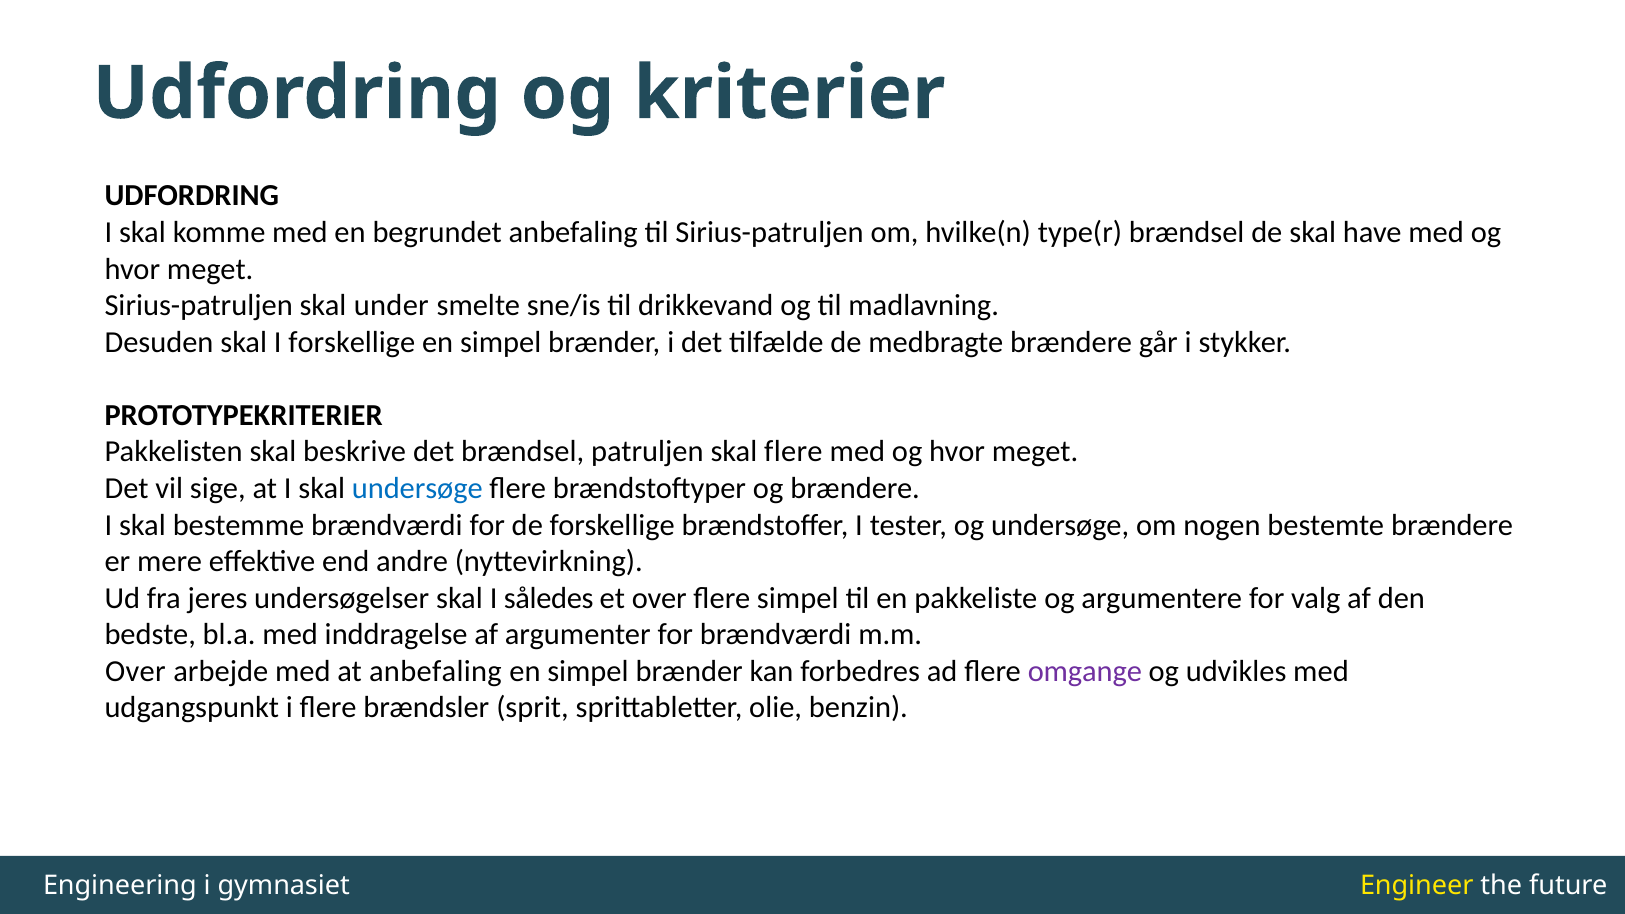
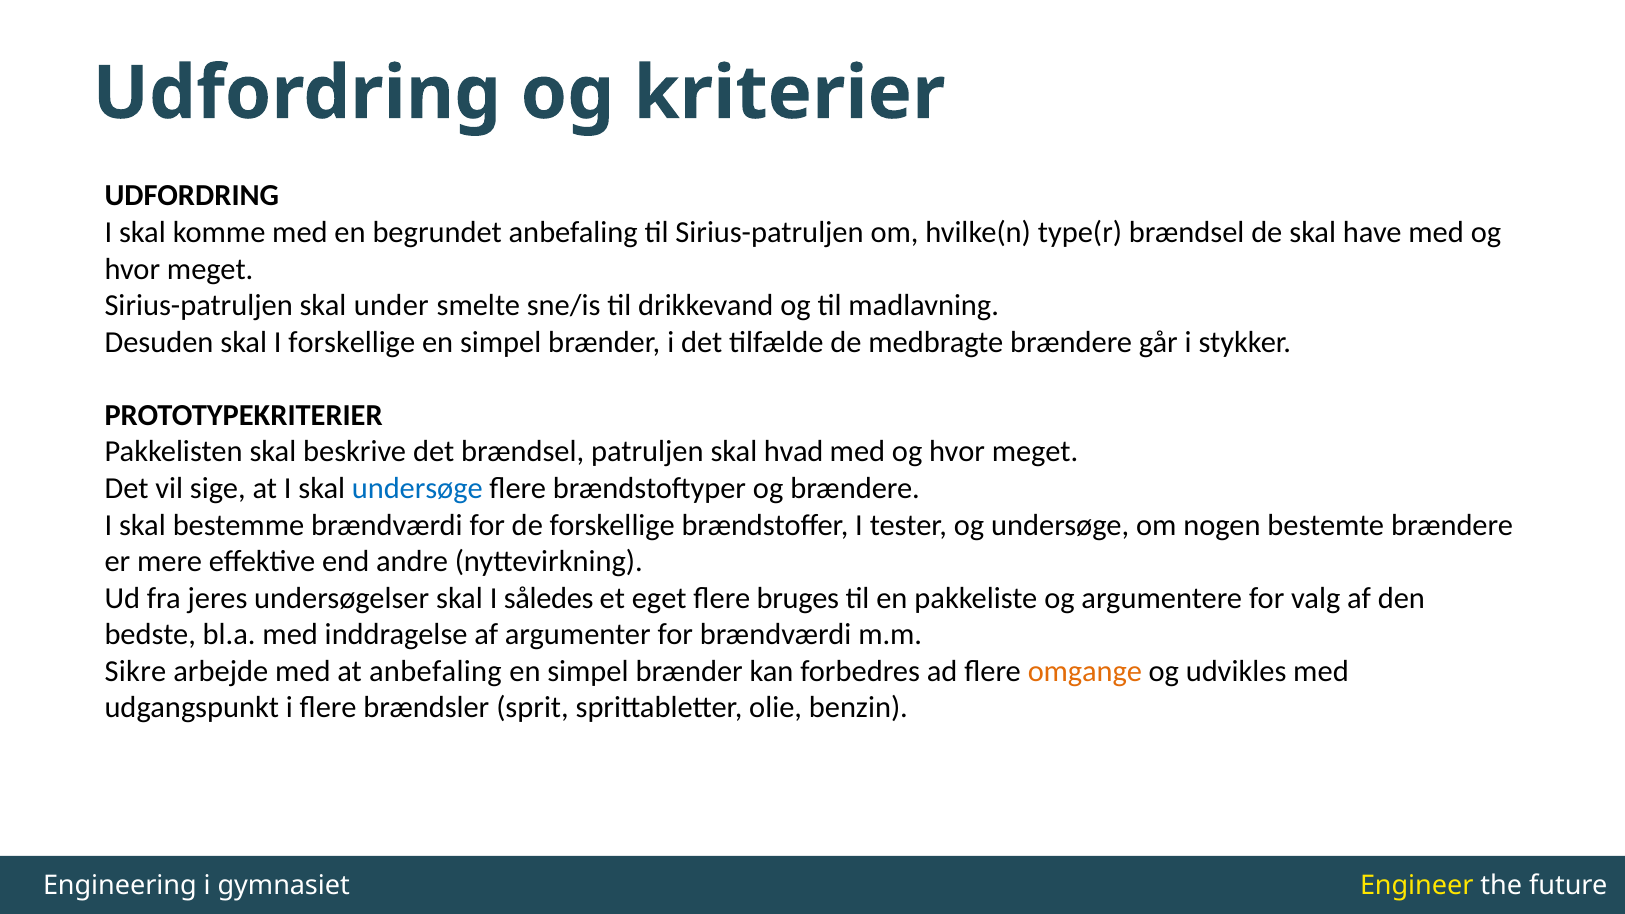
skal flere: flere -> hvad
et over: over -> eget
flere simpel: simpel -> bruges
Over at (136, 671): Over -> Sikre
omgange colour: purple -> orange
